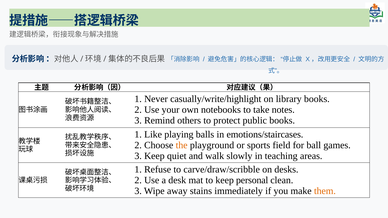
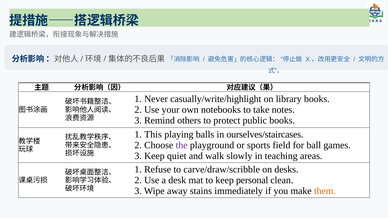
Like: Like -> This
emotions/staircases: emotions/staircases -> ourselves/staircases
the colour: orange -> purple
